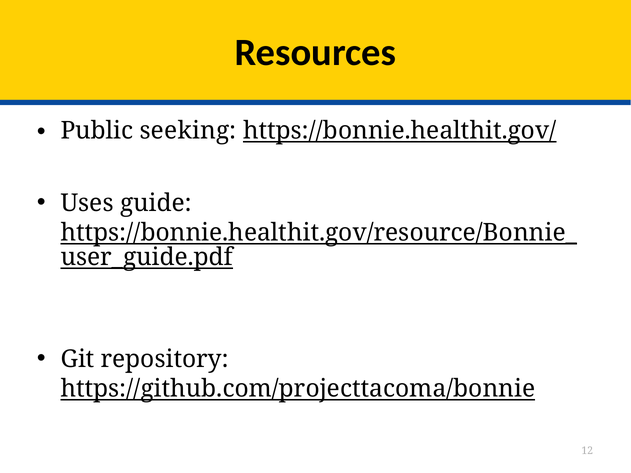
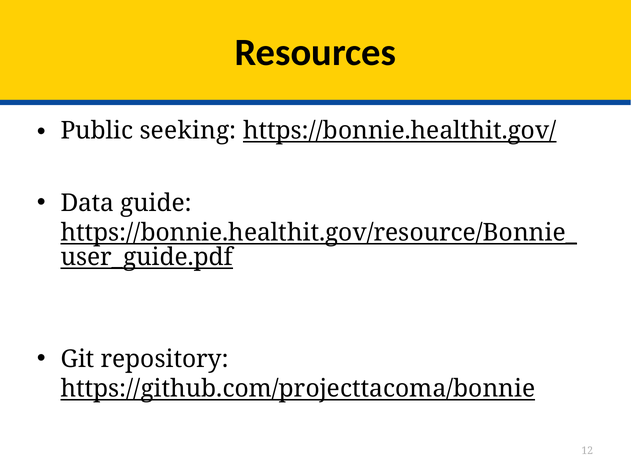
Uses: Uses -> Data
